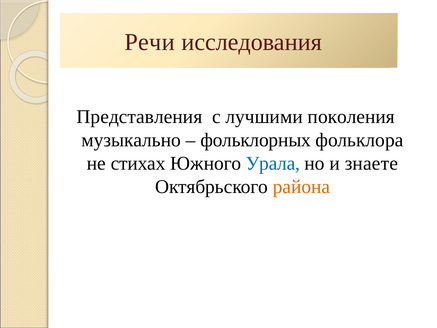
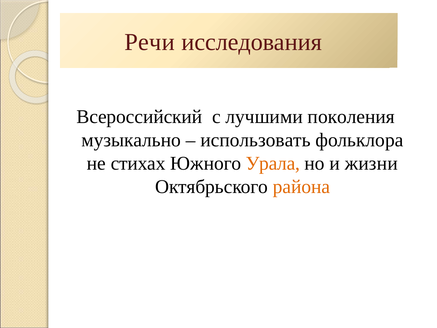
Представления: Представления -> Всероссийский
фольклорных: фольклорных -> использовать
Урала colour: blue -> orange
знаете: знаете -> жизни
